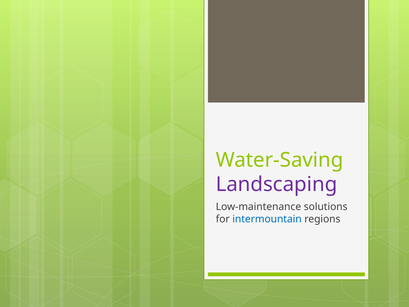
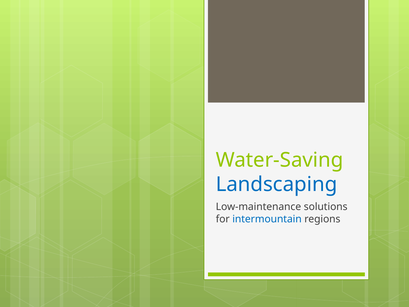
Landscaping colour: purple -> blue
